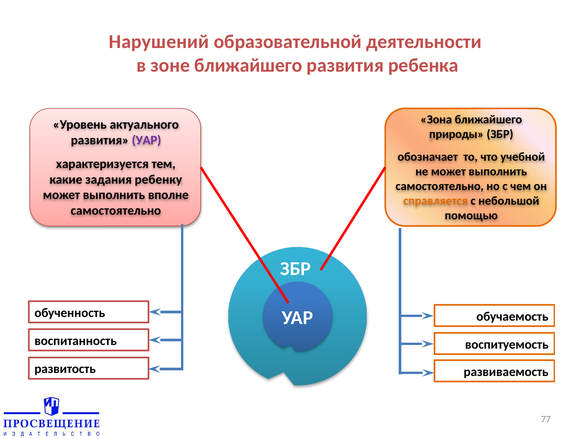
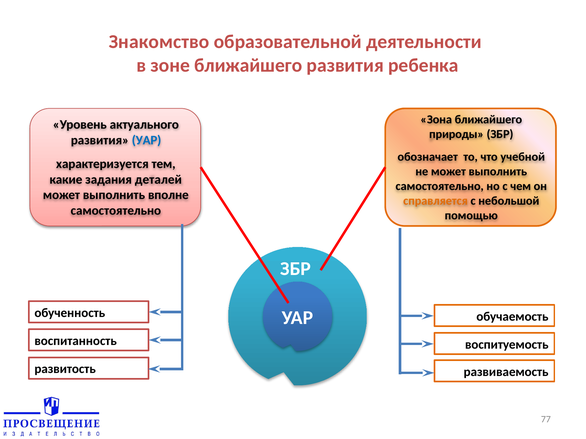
Нарушений: Нарушений -> Знакомство
УАР at (147, 140) colour: purple -> blue
ребенку: ребенку -> деталей
